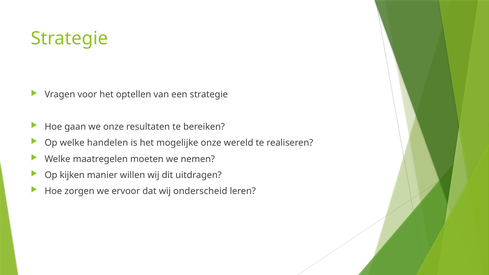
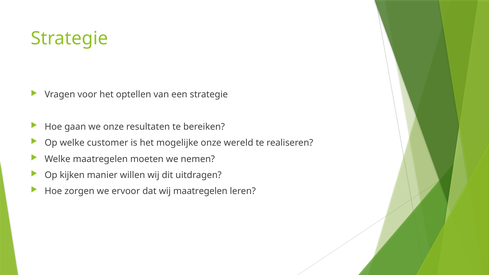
handelen: handelen -> customer
wij onderscheid: onderscheid -> maatregelen
